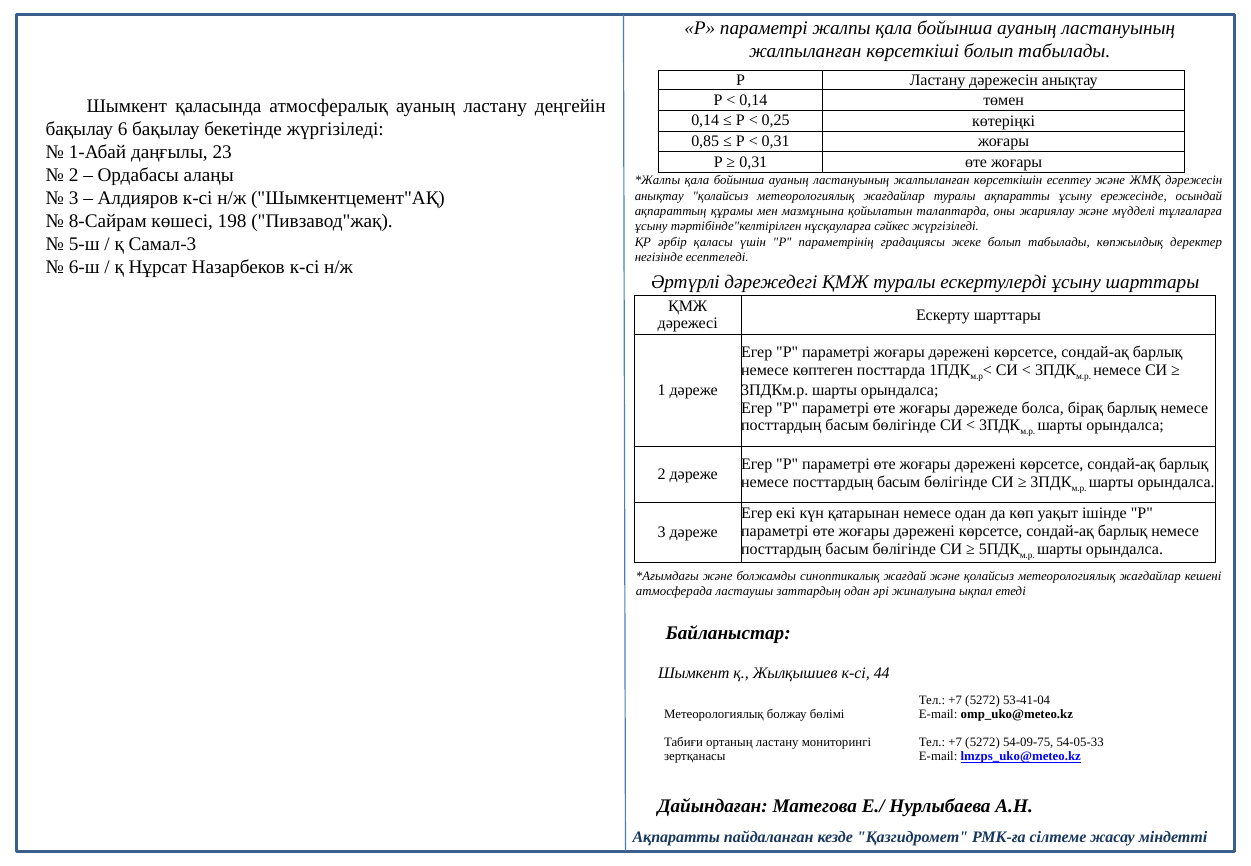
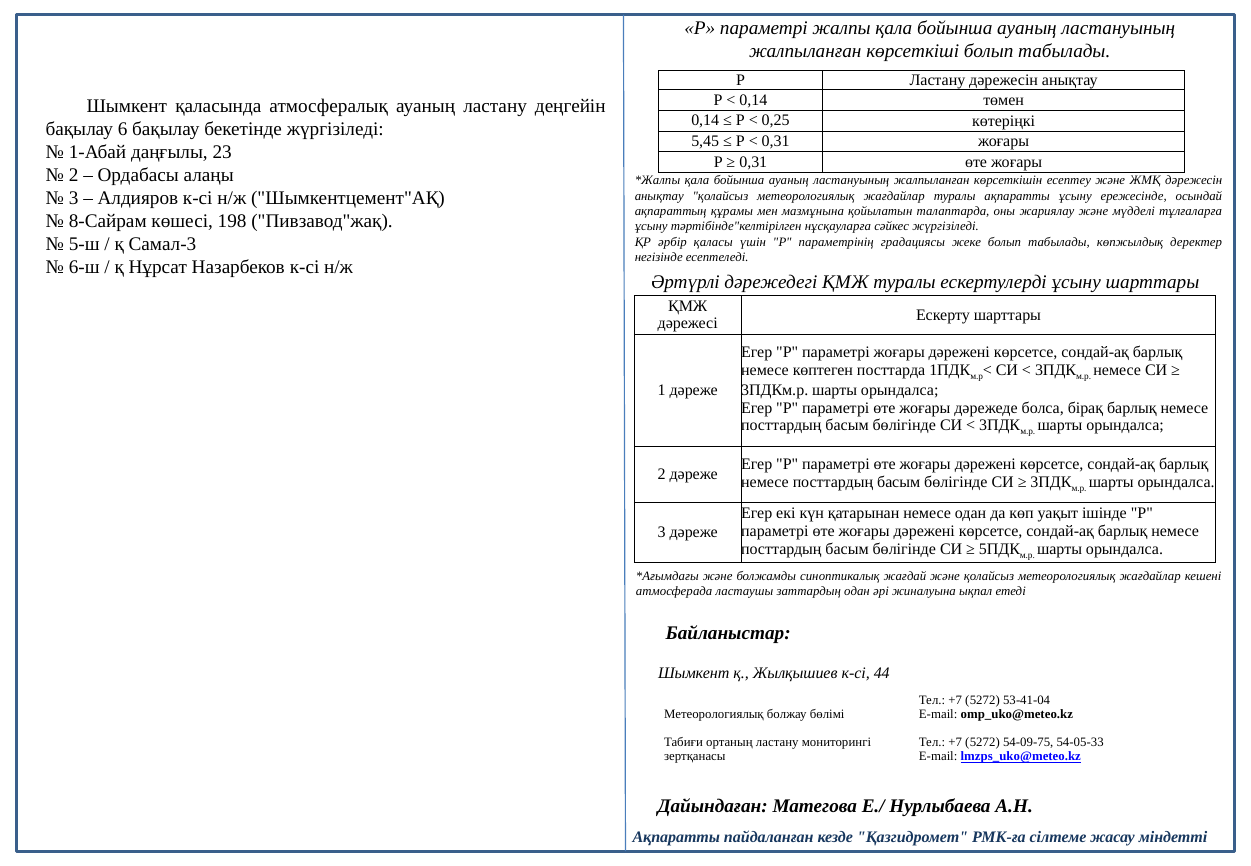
0,85: 0,85 -> 5,45
